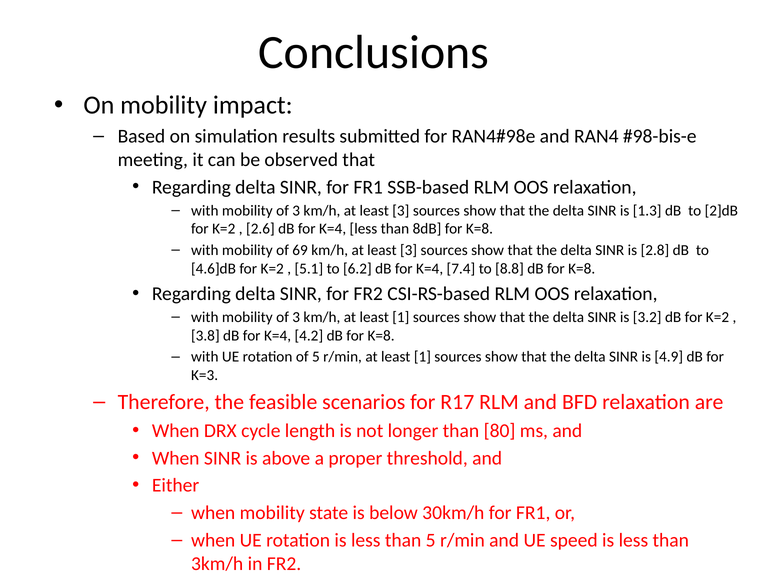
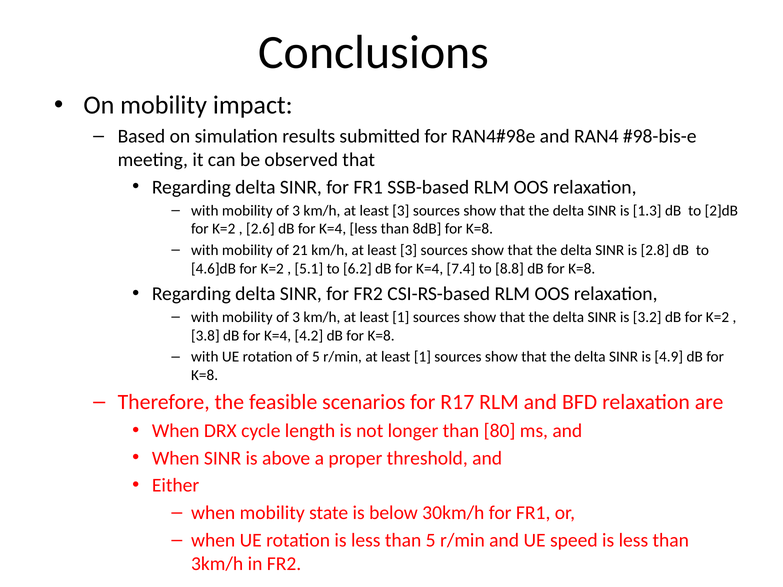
69: 69 -> 21
K=3 at (205, 375): K=3 -> K=8
